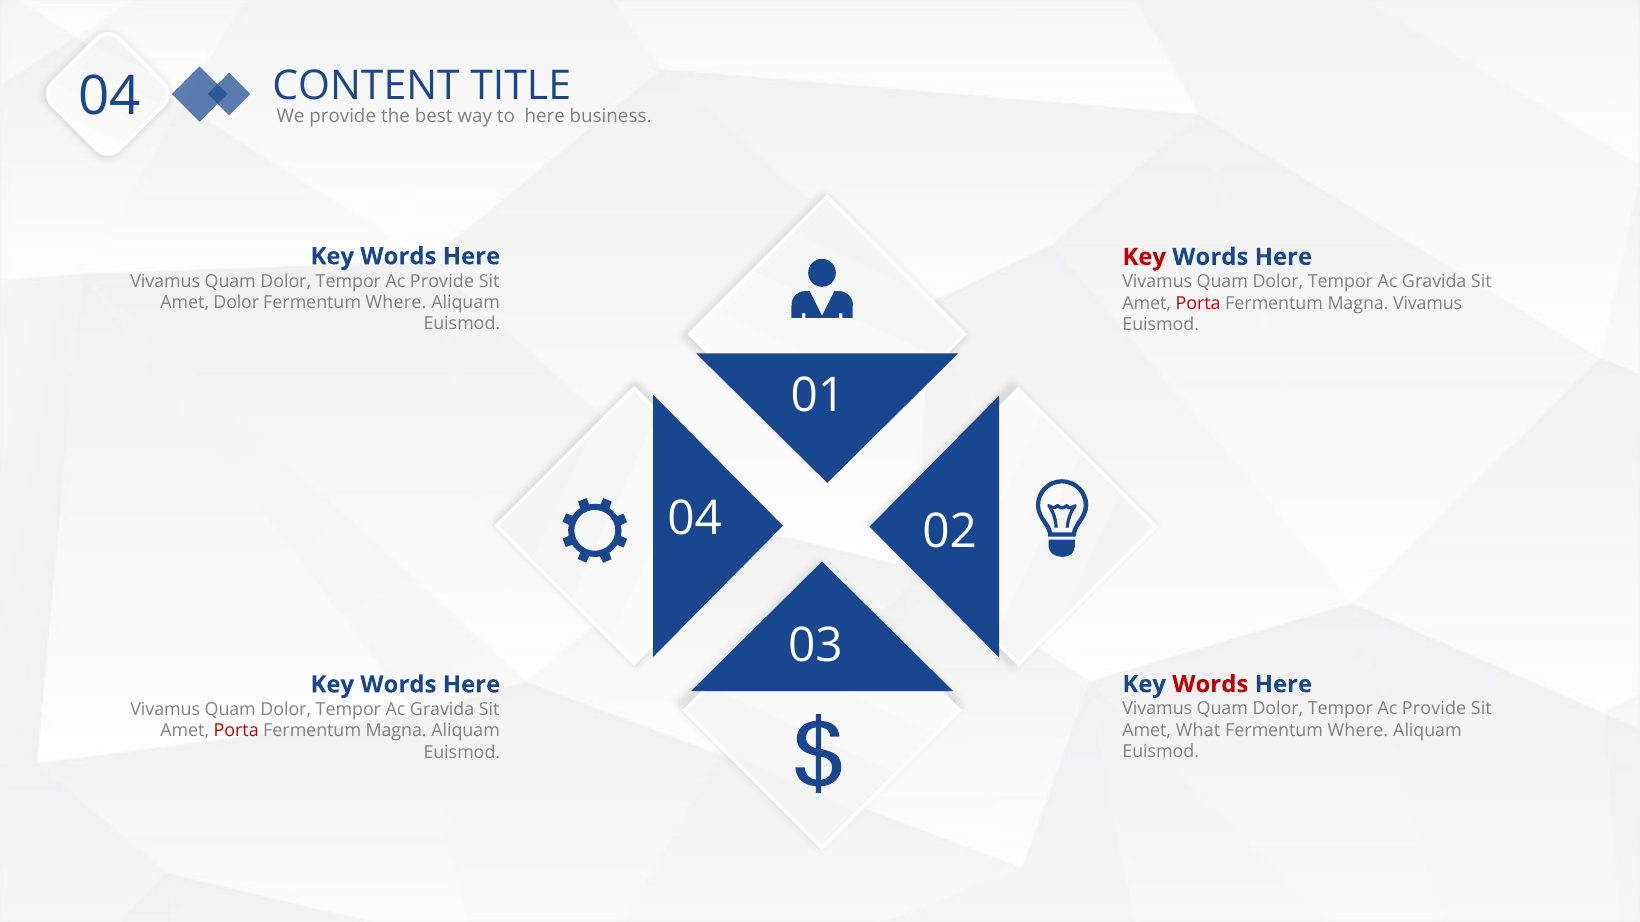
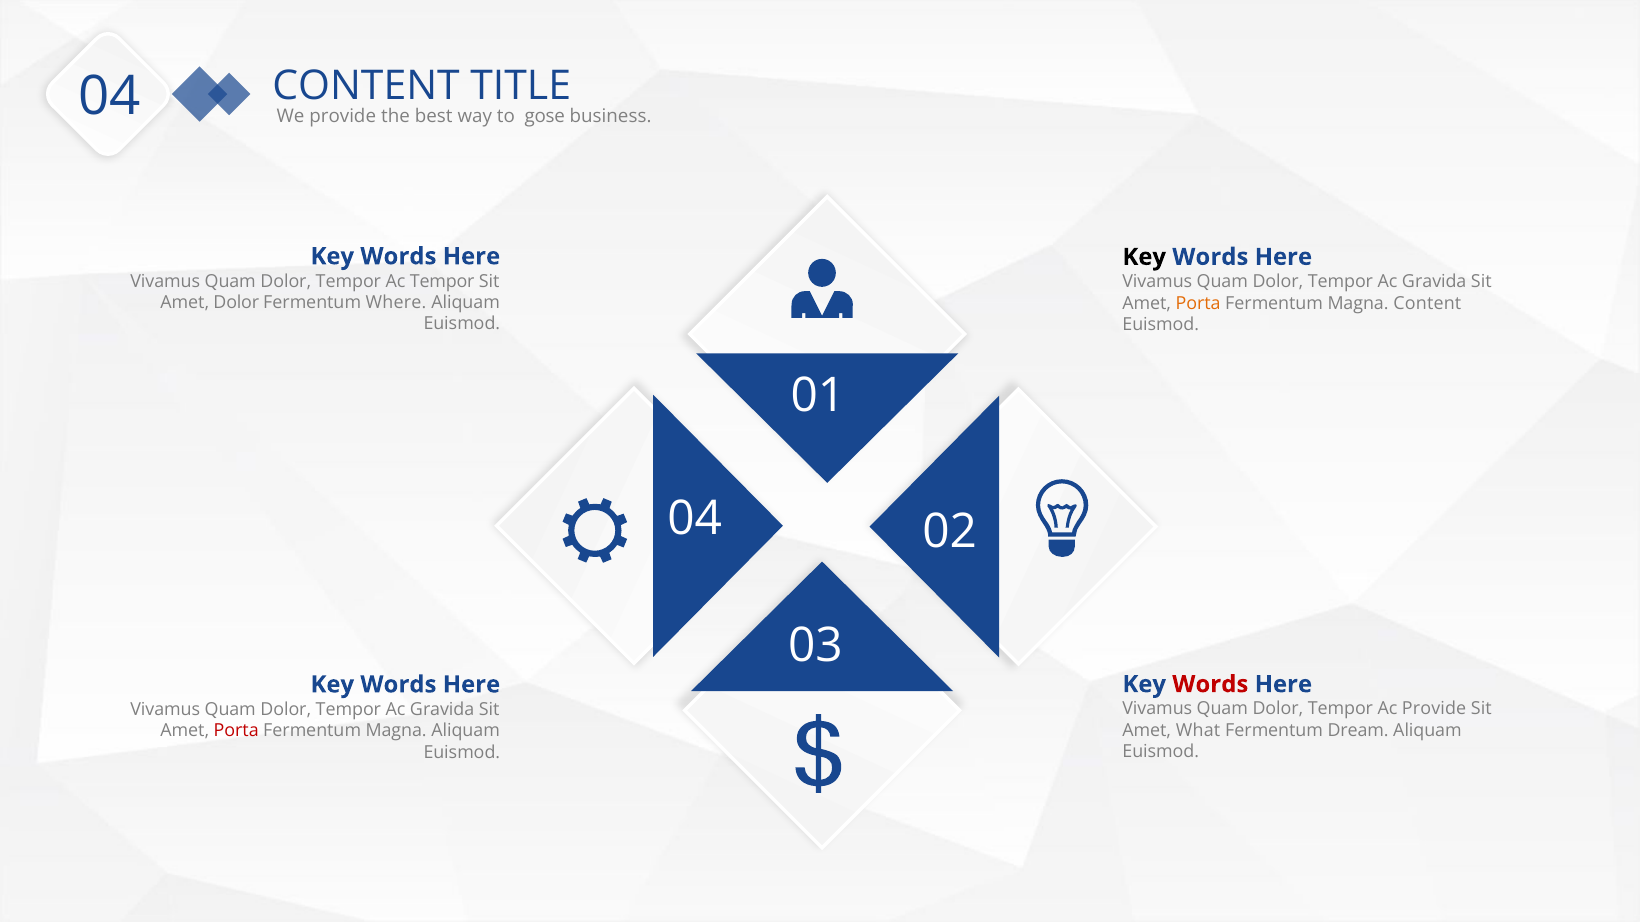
to here: here -> gose
Key at (1144, 257) colour: red -> black
Provide at (442, 281): Provide -> Tempor
Porta at (1198, 303) colour: red -> orange
Magna Vivamus: Vivamus -> Content
Where at (1358, 731): Where -> Dream
